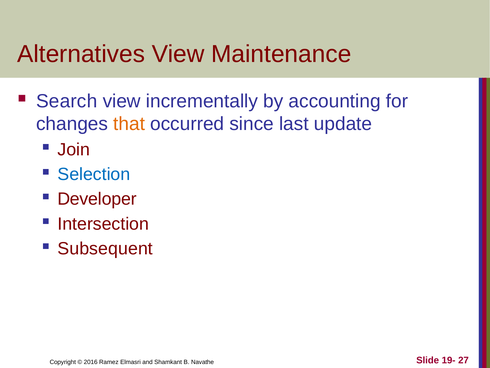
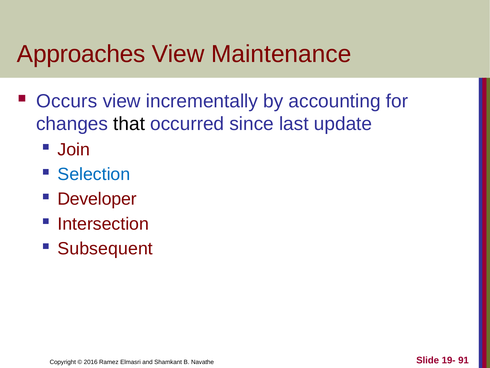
Alternatives: Alternatives -> Approaches
Search: Search -> Occurs
that colour: orange -> black
27: 27 -> 91
